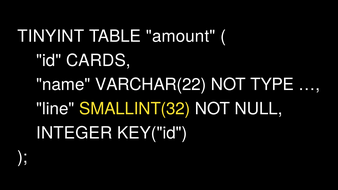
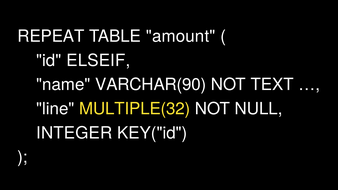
TINYINT: TINYINT -> REPEAT
CARDS: CARDS -> ELSEIF
VARCHAR(22: VARCHAR(22 -> VARCHAR(90
TYPE: TYPE -> TEXT
SMALLINT(32: SMALLINT(32 -> MULTIPLE(32
